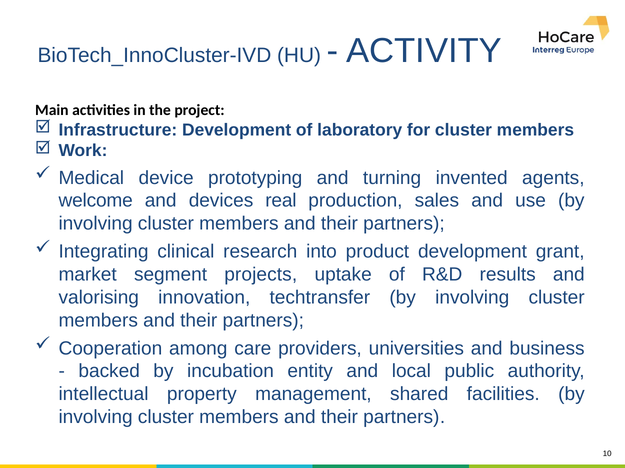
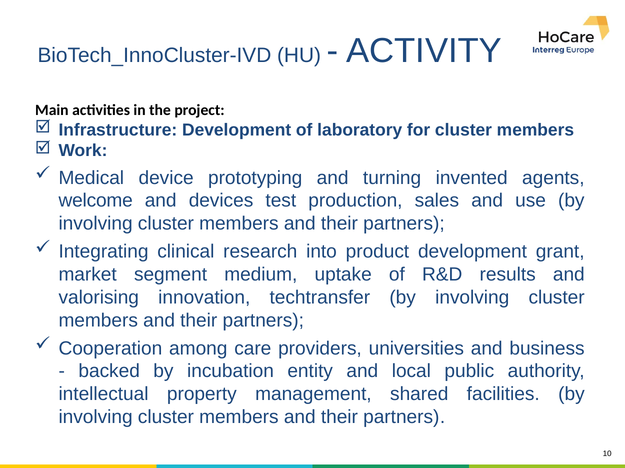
real: real -> test
projects: projects -> medium
